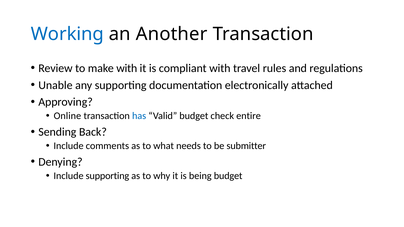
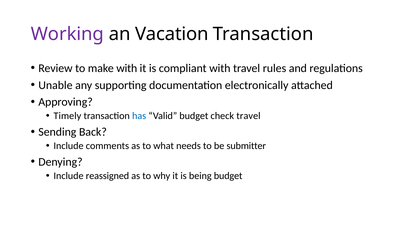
Working colour: blue -> purple
Another: Another -> Vacation
Online: Online -> Timely
check entire: entire -> travel
Include supporting: supporting -> reassigned
